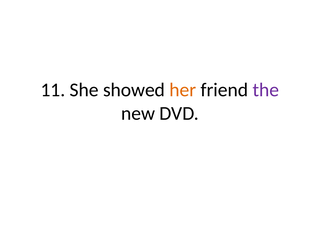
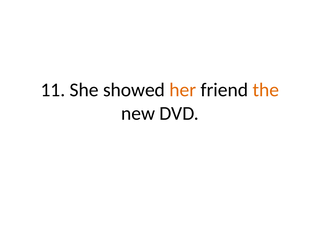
the colour: purple -> orange
